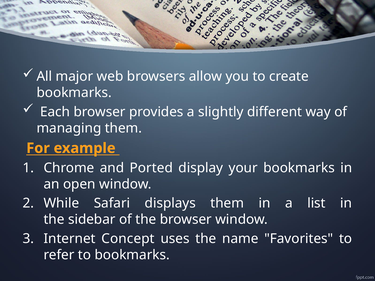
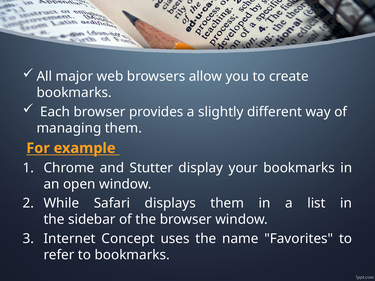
Ported: Ported -> Stutter
